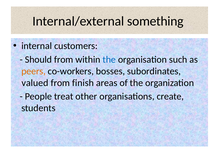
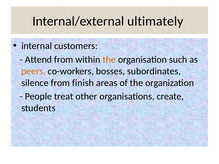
something: something -> ultimately
Should: Should -> Attend
the at (109, 60) colour: blue -> orange
valued: valued -> silence
